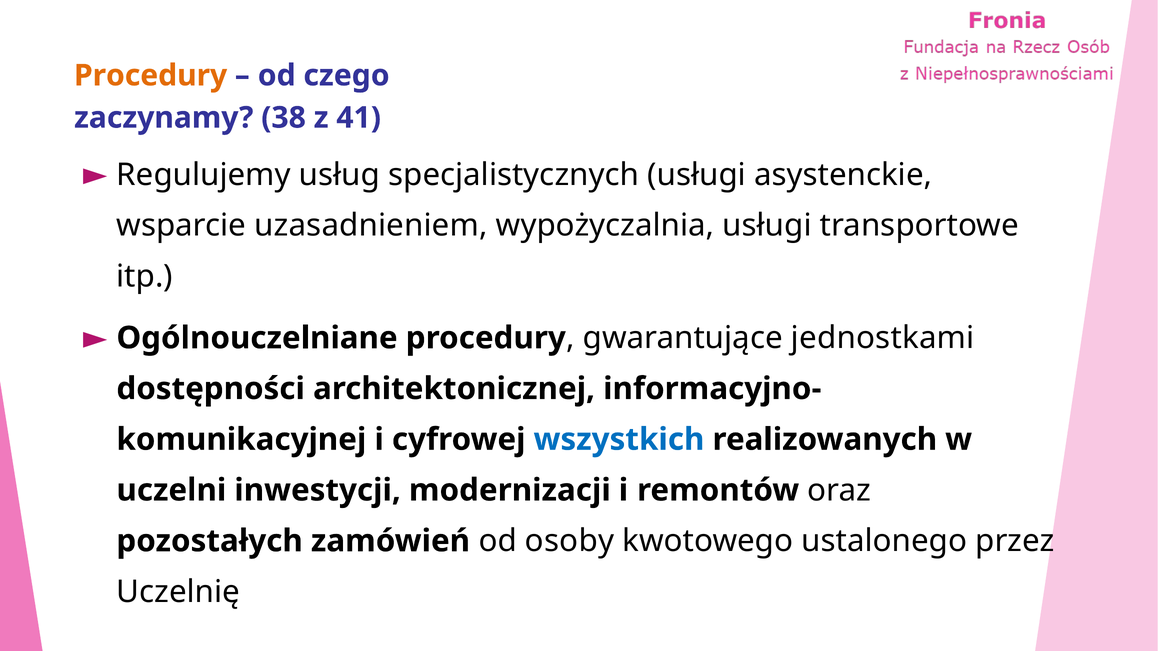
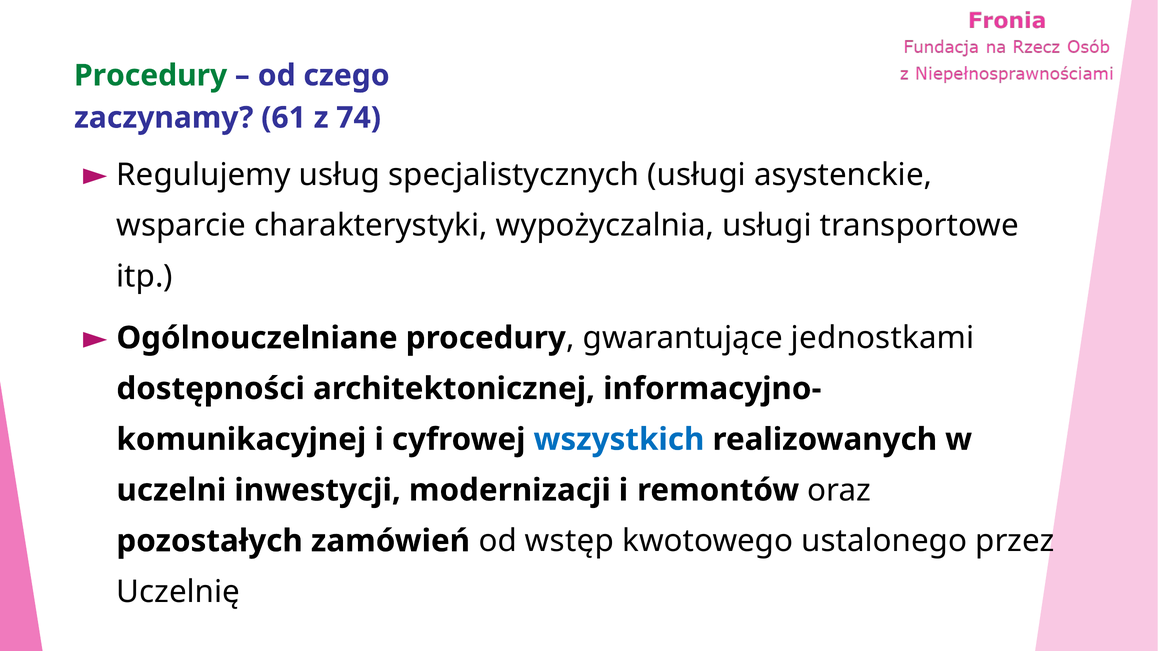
Procedury at (151, 75) colour: orange -> green
38: 38 -> 61
41: 41 -> 74
uzasadnieniem: uzasadnieniem -> charakterystyki
osoby: osoby -> wstęp
